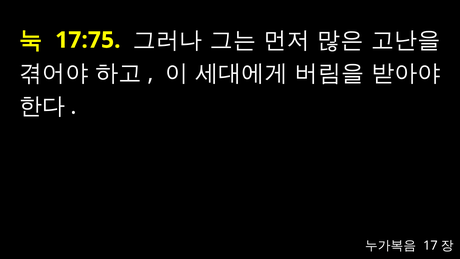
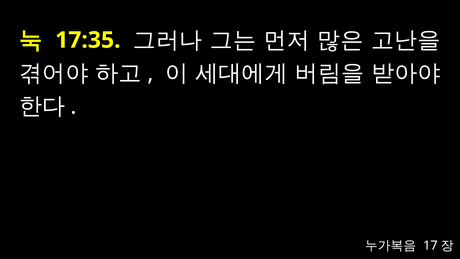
17:75: 17:75 -> 17:35
